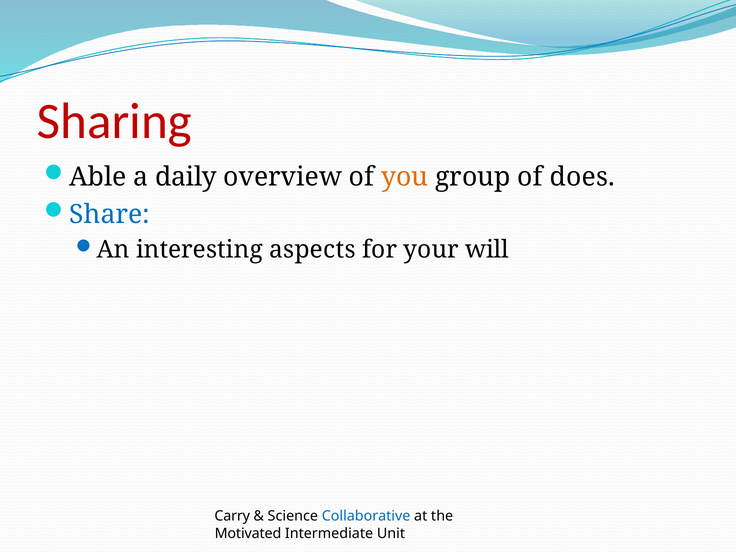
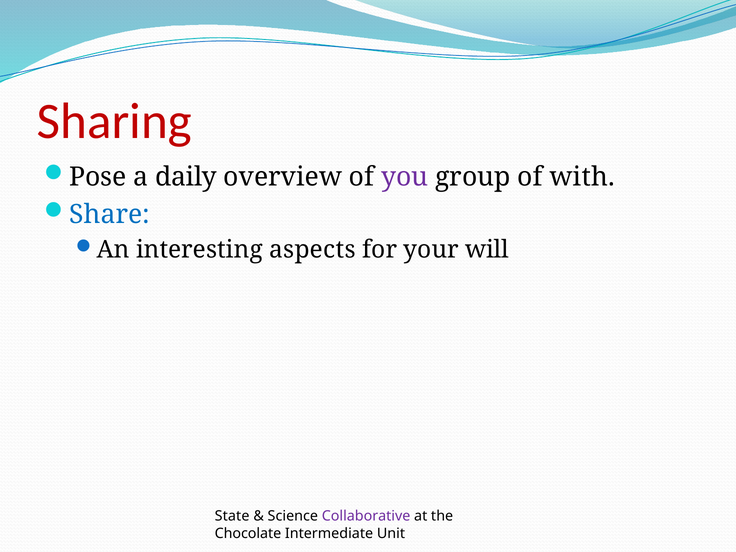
Able: Able -> Pose
you colour: orange -> purple
does: does -> with
Carry: Carry -> State
Collaborative colour: blue -> purple
Motivated: Motivated -> Chocolate
